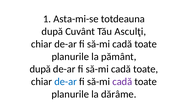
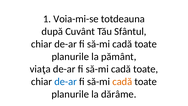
Asta-mi-se: Asta-mi-se -> Voia-mi-se
Asculţi: Asculţi -> Sfântul
după at (40, 69): după -> viaţa
cadă at (122, 81) colour: purple -> orange
